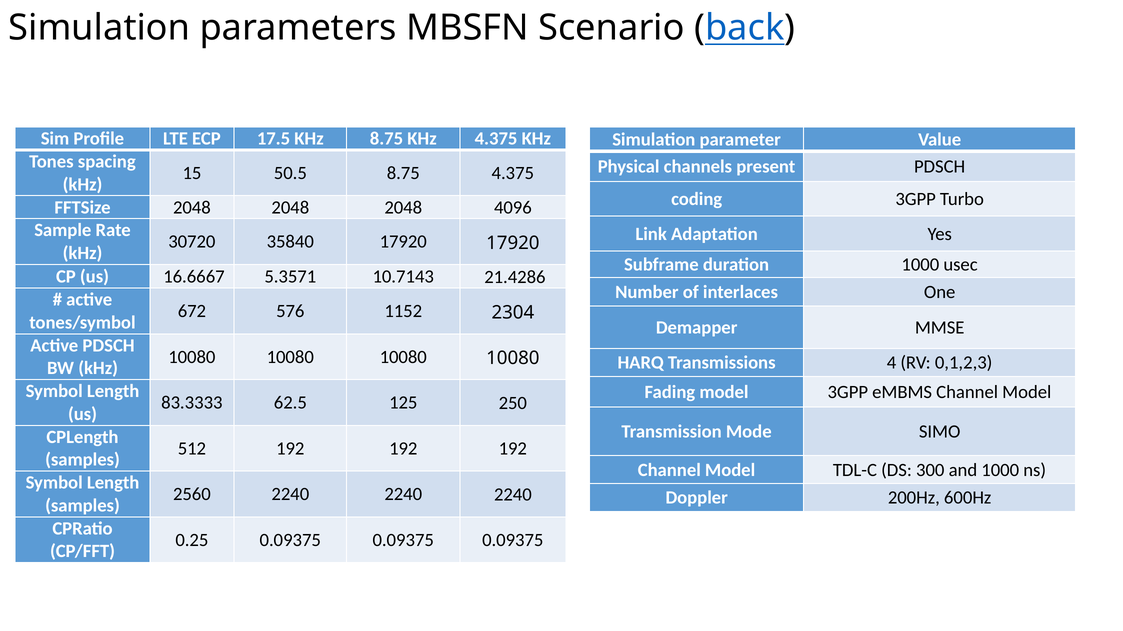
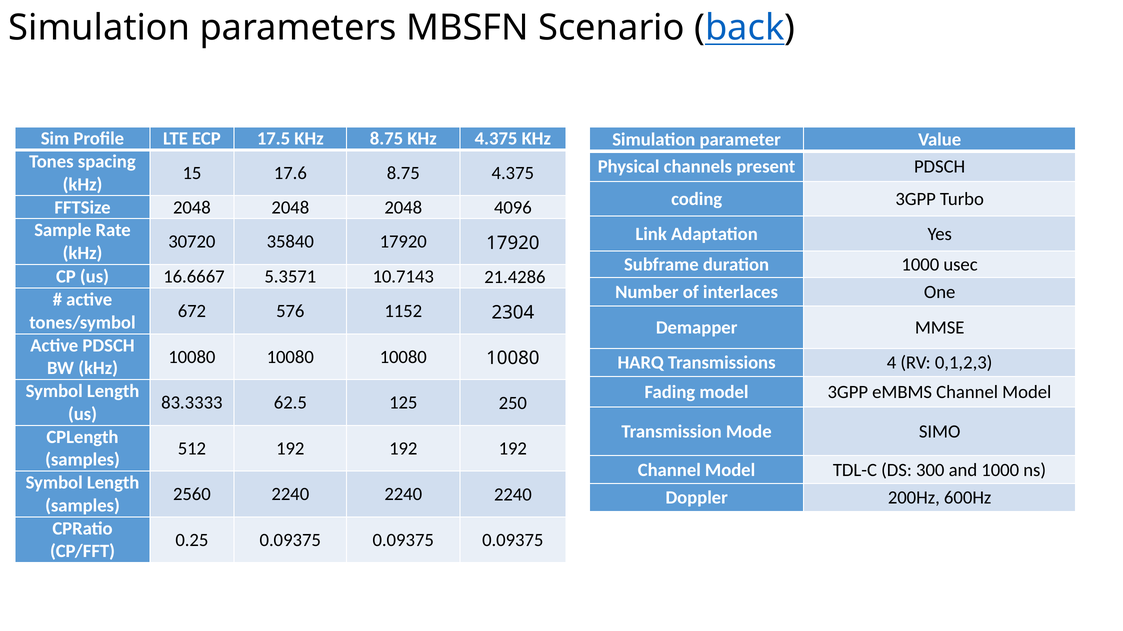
50.5: 50.5 -> 17.6
